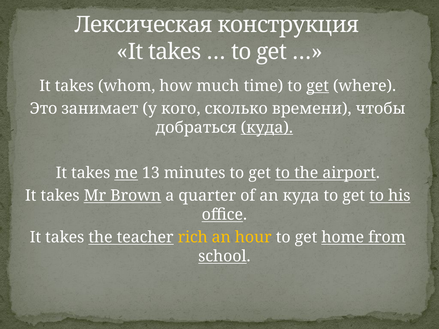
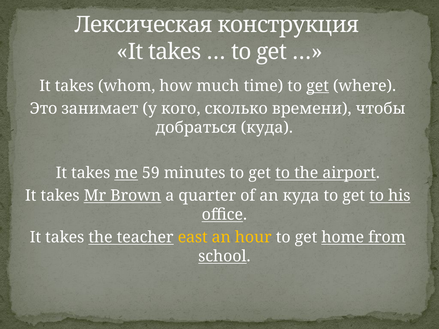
куда at (267, 128) underline: present -> none
13: 13 -> 59
rich: rich -> east
